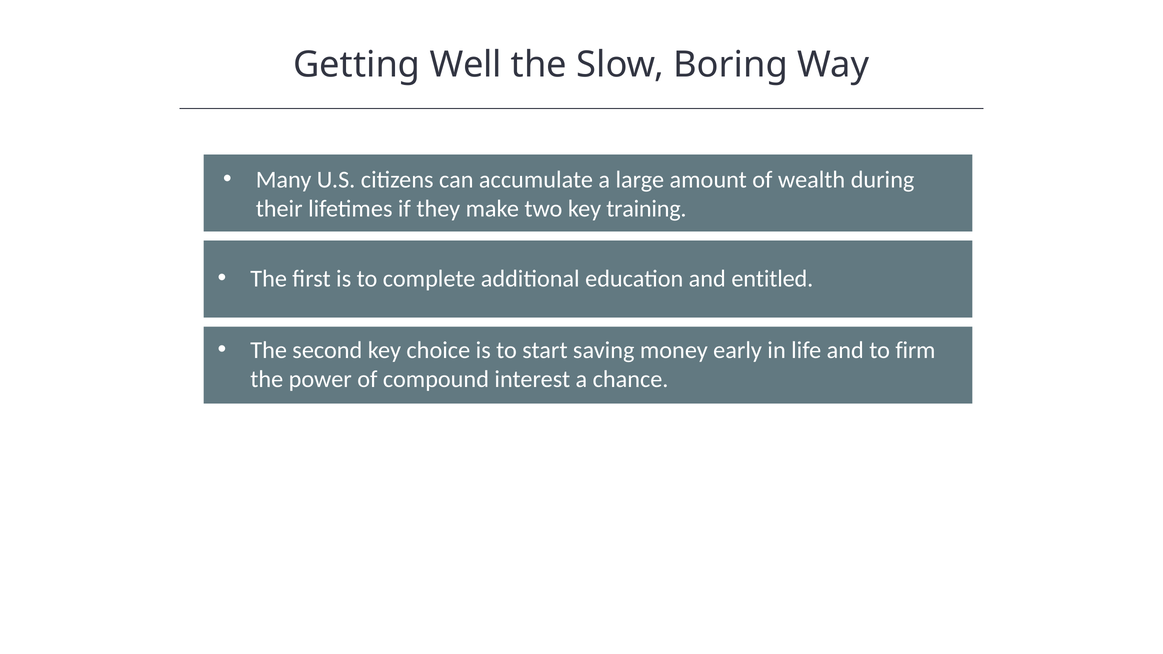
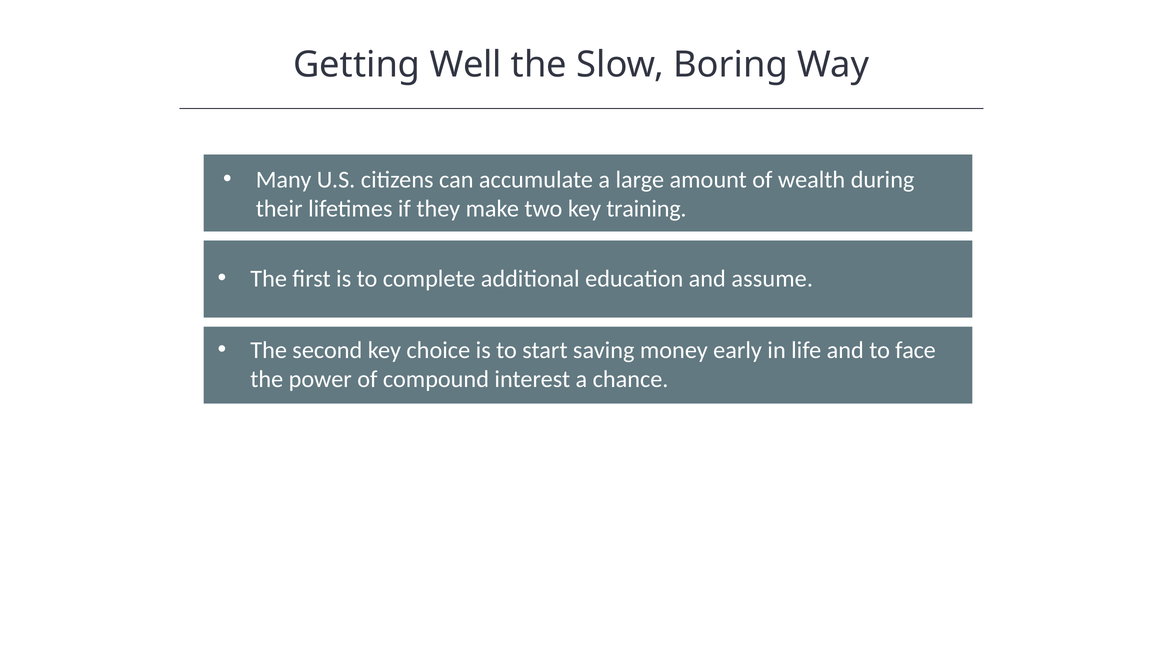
entitled: entitled -> assume
firm: firm -> face
